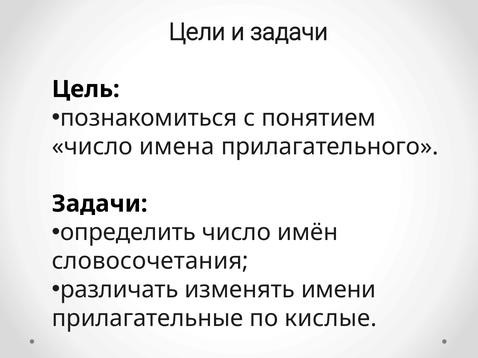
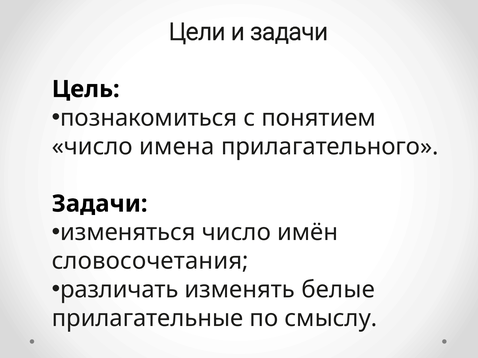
определить: определить -> изменяться
имени: имени -> белые
кислые: кислые -> смыслу
